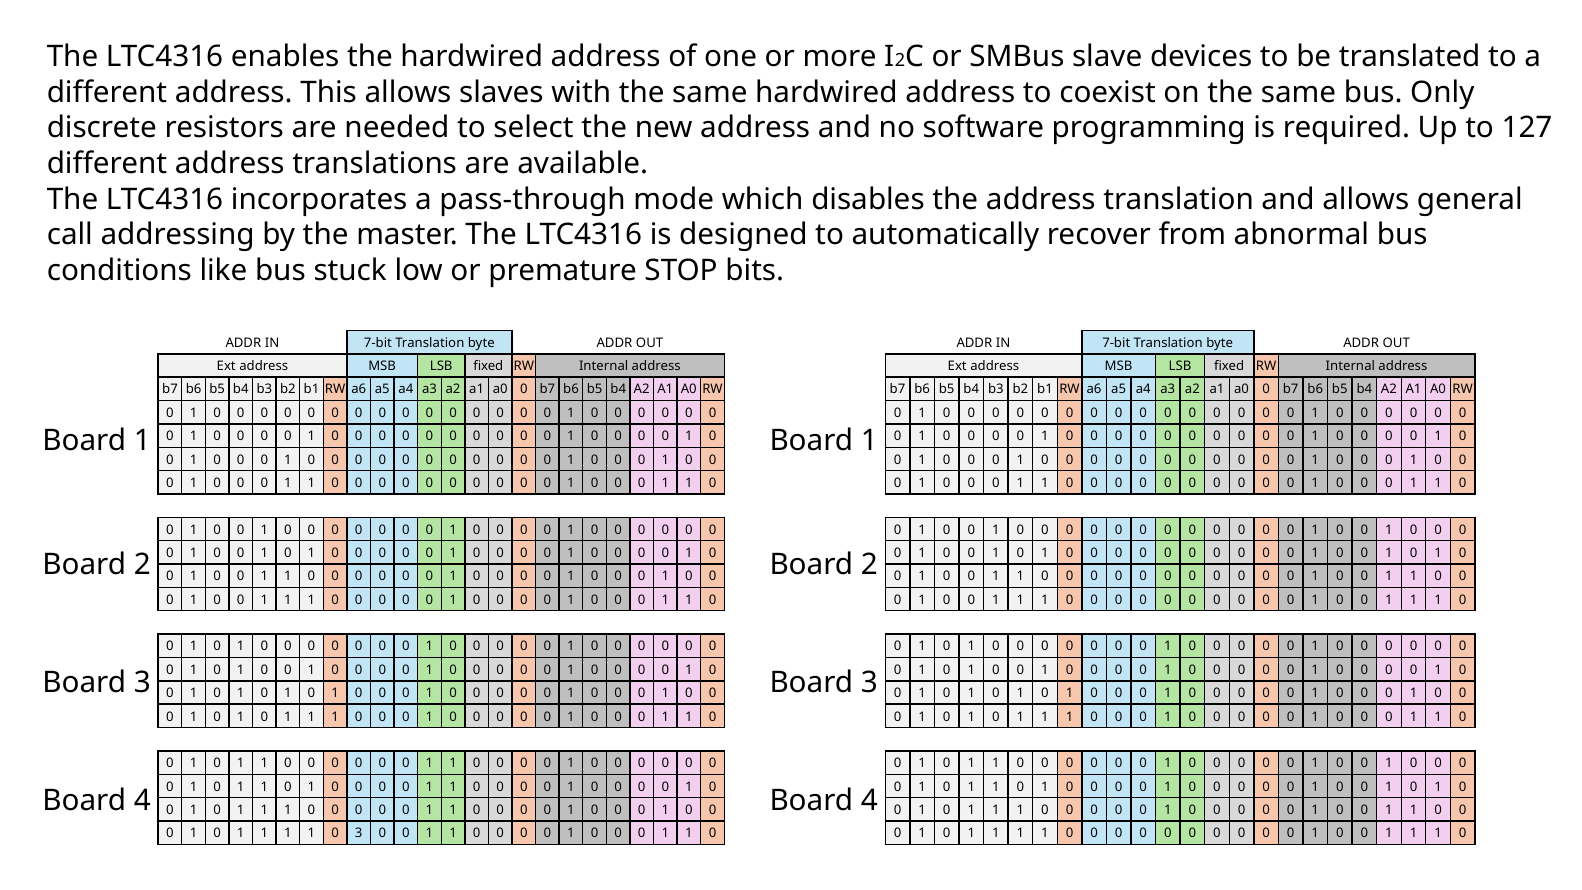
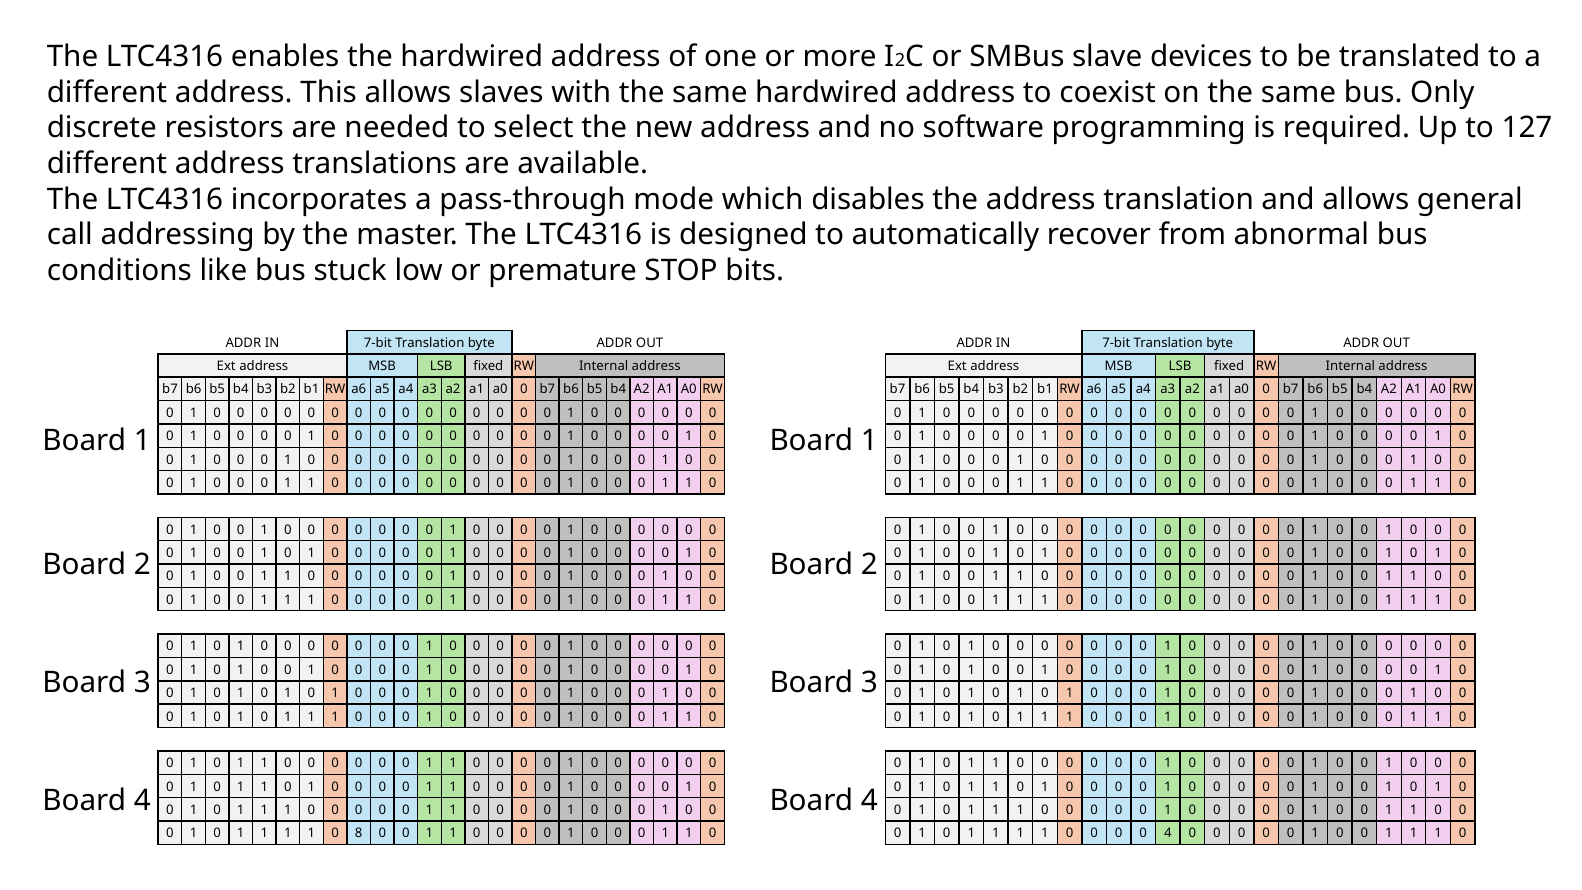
0 3: 3 -> 8
0 at (1168, 833): 0 -> 4
